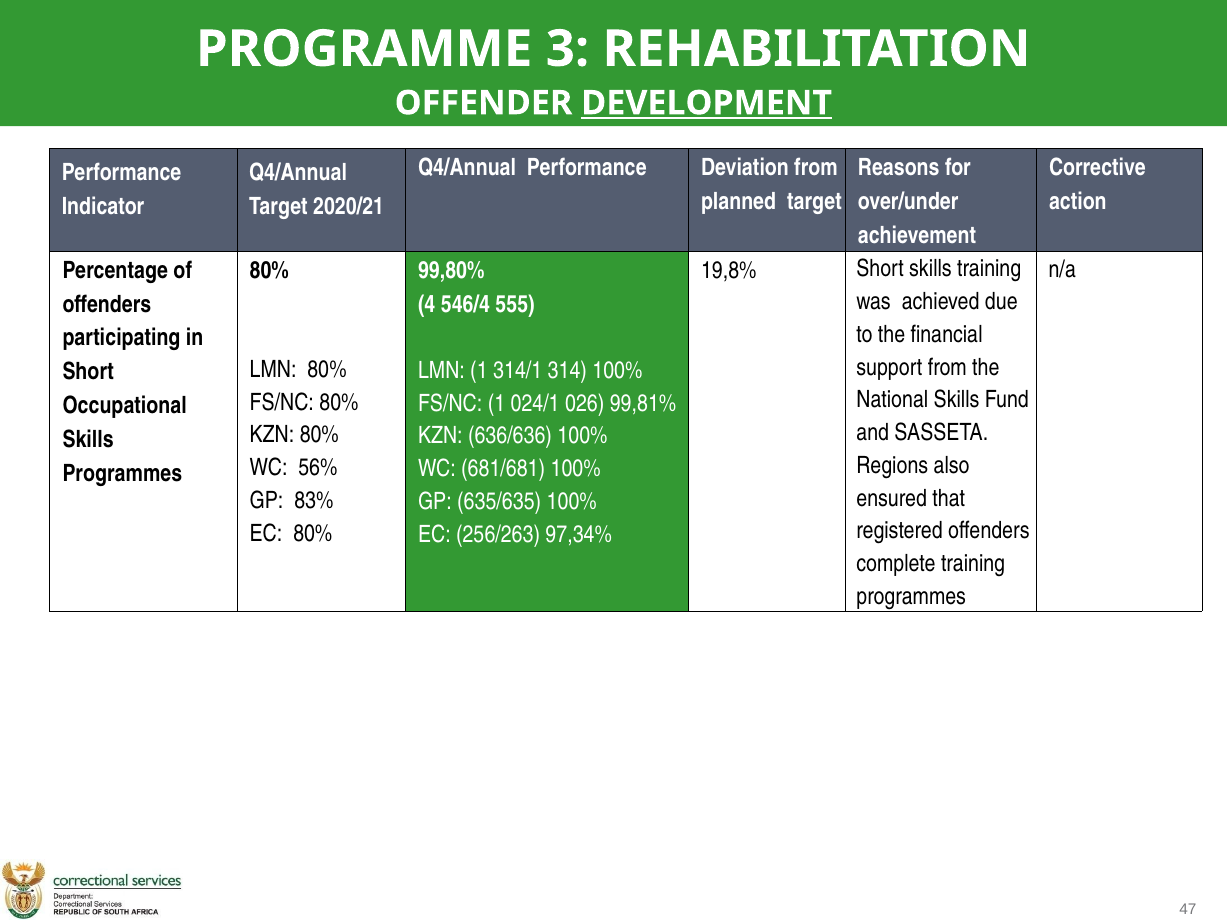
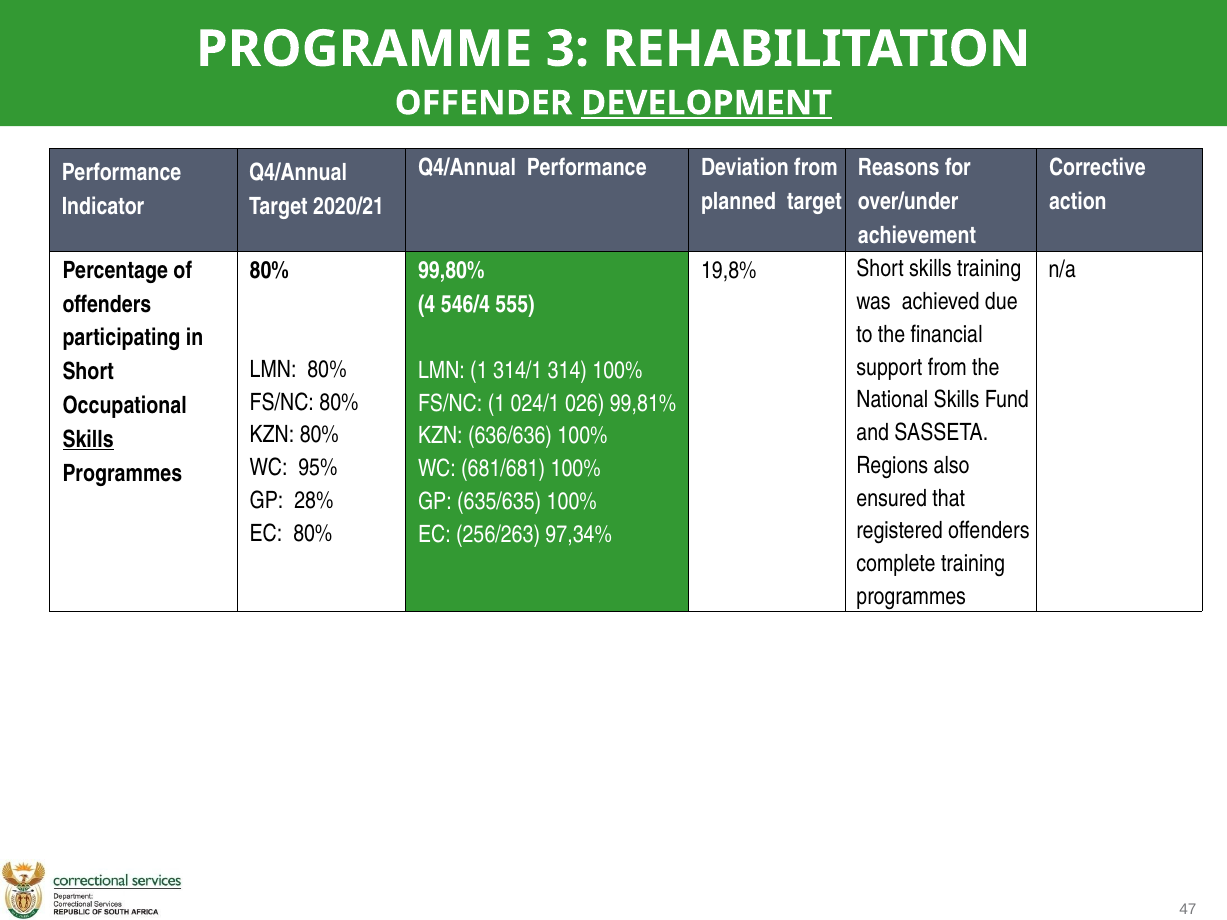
Skills at (88, 439) underline: none -> present
56%: 56% -> 95%
83%: 83% -> 28%
